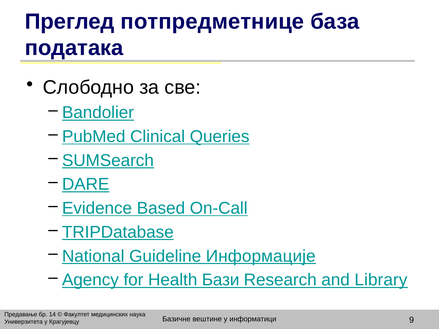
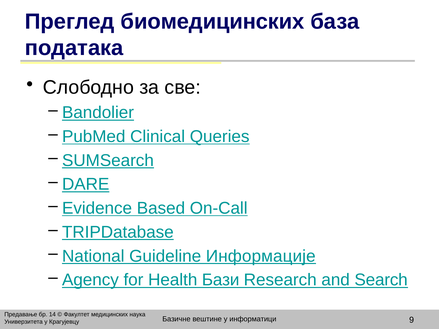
потпредметнице: потпредметнице -> биомедицинских
Library: Library -> Search
